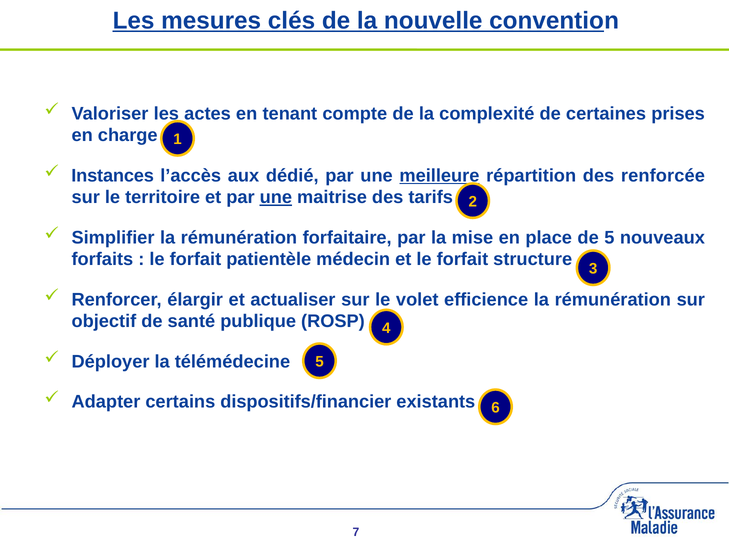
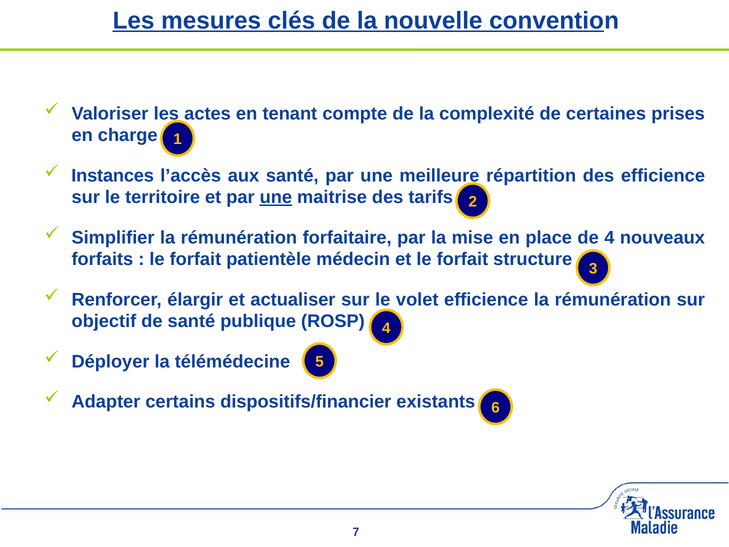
aux dédié: dédié -> santé
meilleure underline: present -> none
des renforcée: renforcée -> efficience
de 5: 5 -> 4
